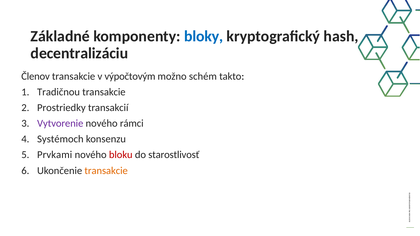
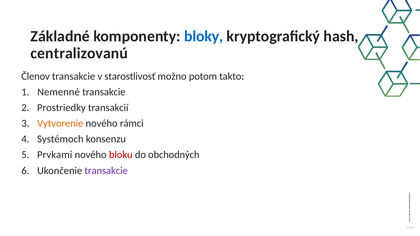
decentralizáciu: decentralizáciu -> centralizovanú
výpočtovým: výpočtovým -> starostlivosť
schém: schém -> potom
Tradičnou: Tradičnou -> Nemenné
Vytvorenie colour: purple -> orange
starostlivosť: starostlivosť -> obchodných
transakcie at (106, 171) colour: orange -> purple
